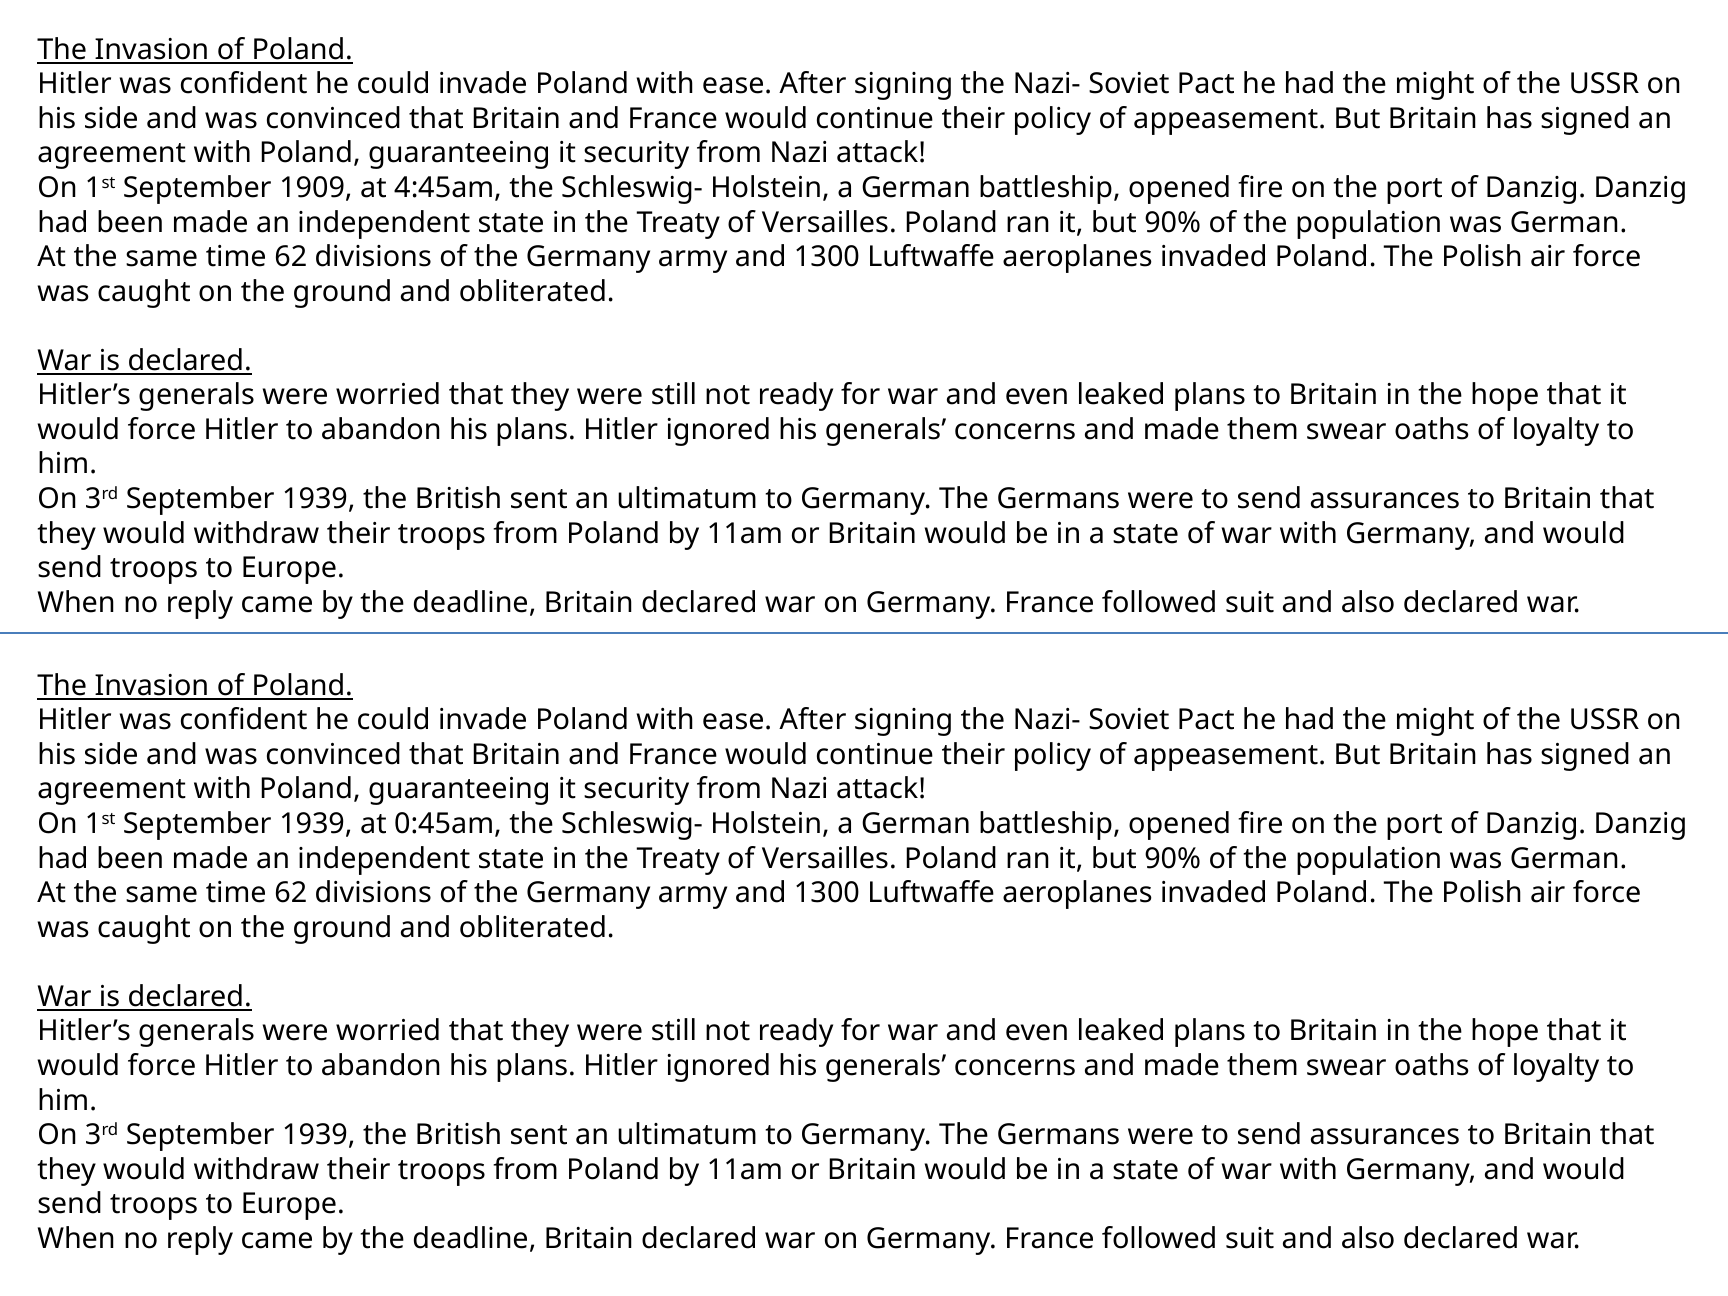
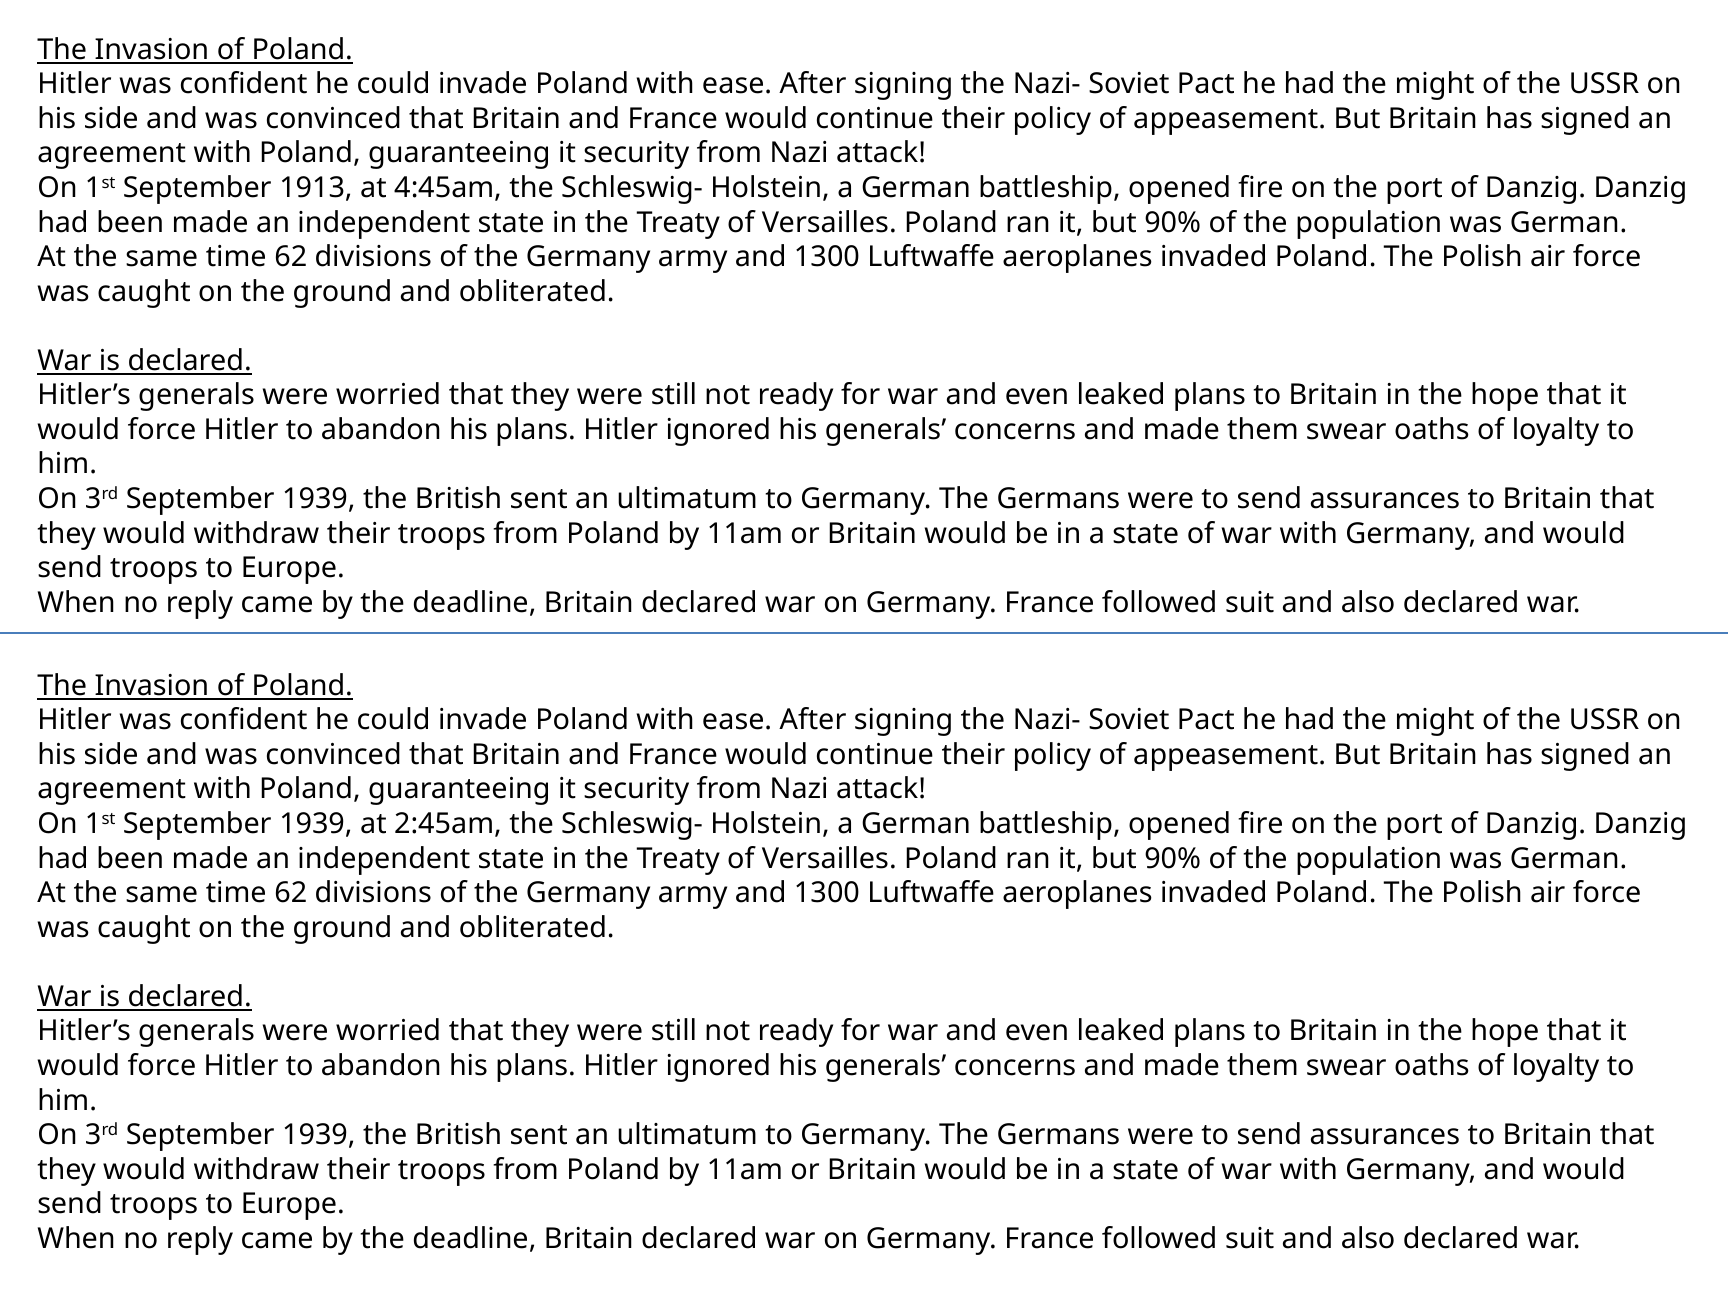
1909: 1909 -> 1913
0:45am: 0:45am -> 2:45am
